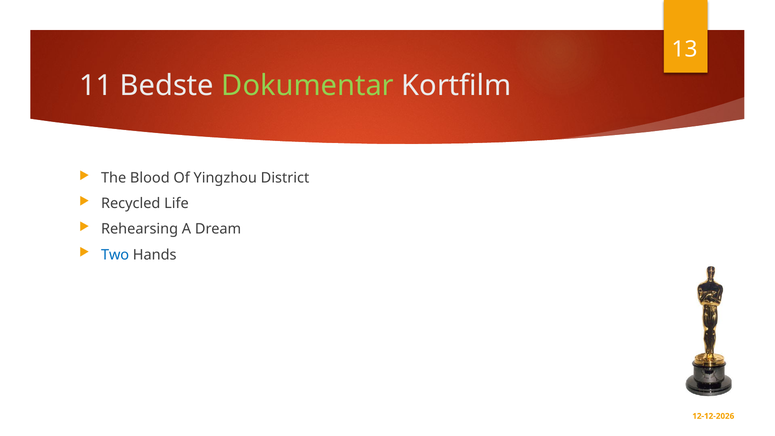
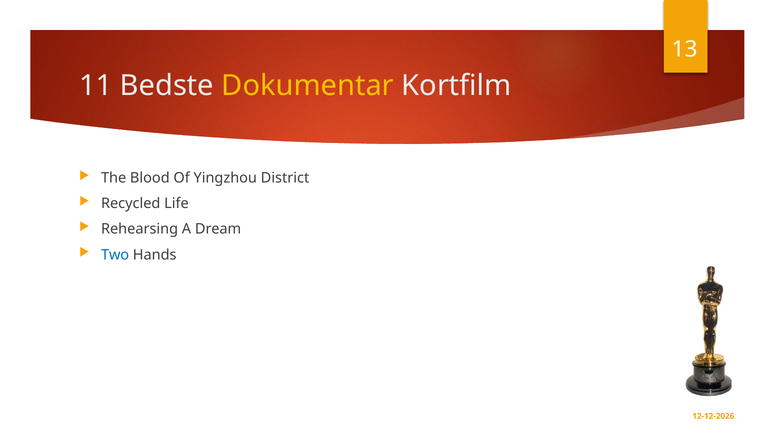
Dokumentar colour: light green -> yellow
